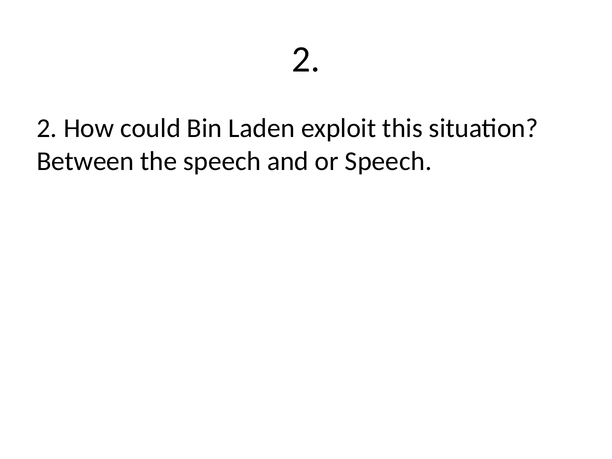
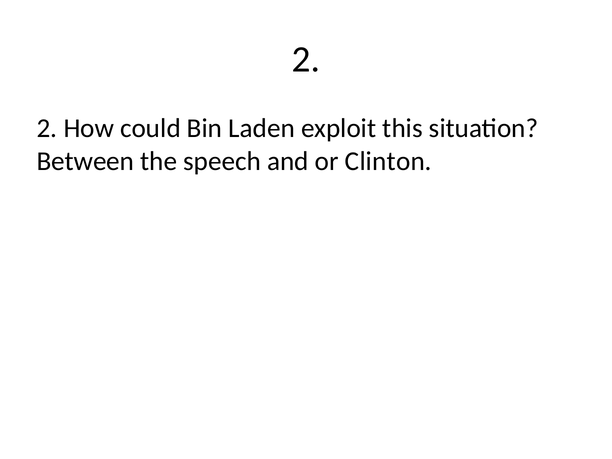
or Speech: Speech -> Clinton
